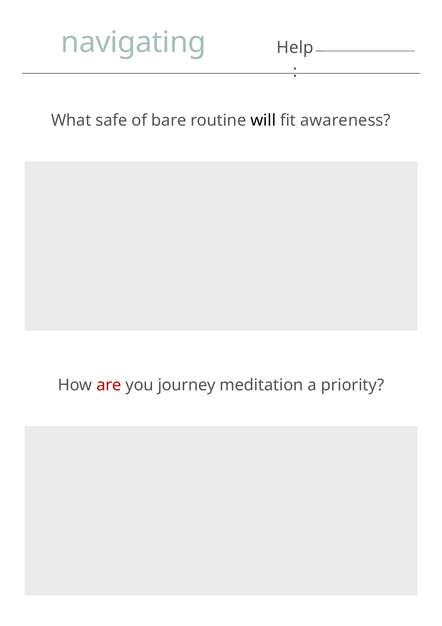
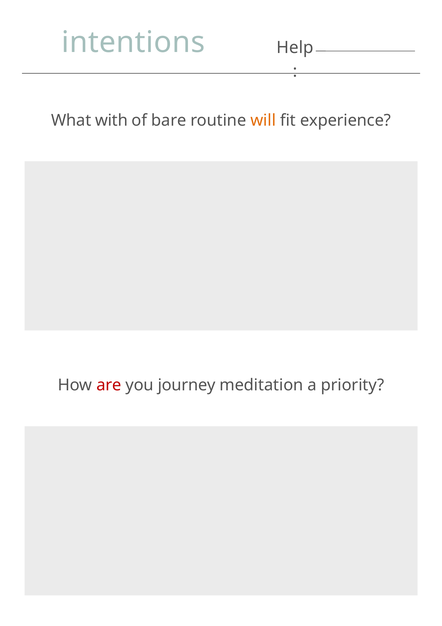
navigating: navigating -> intentions
safe: safe -> with
will colour: black -> orange
awareness: awareness -> experience
